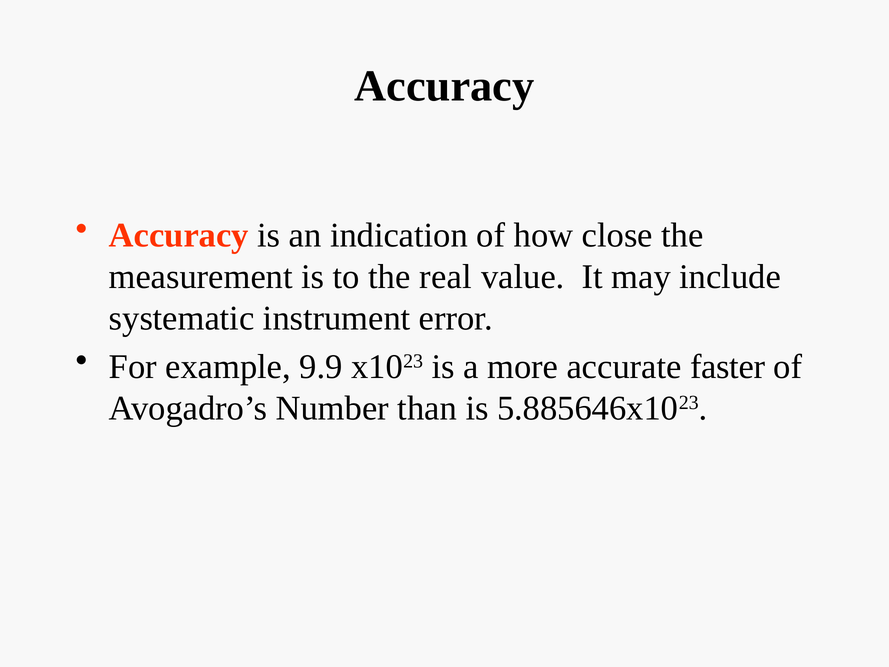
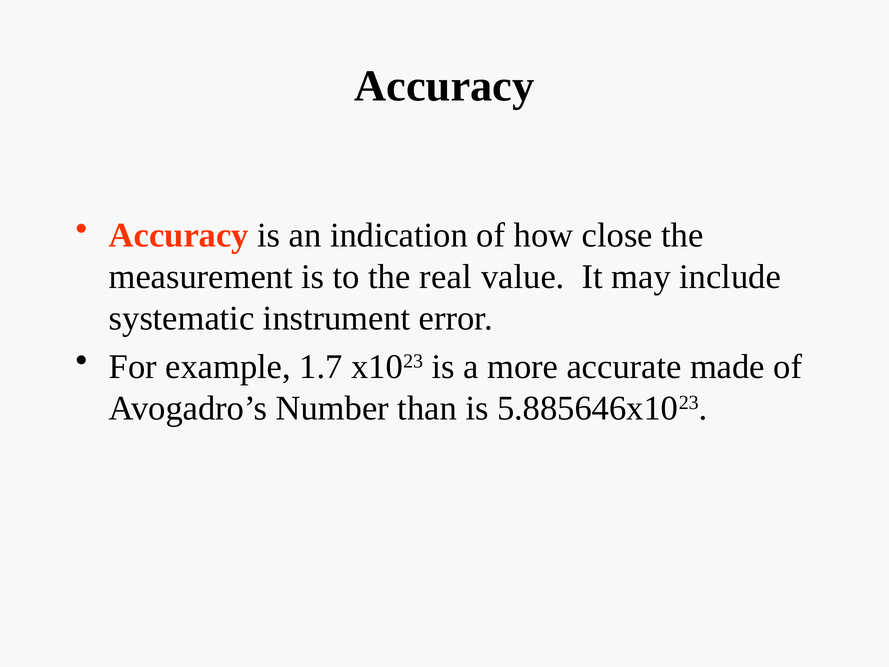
9.9: 9.9 -> 1.7
faster: faster -> made
